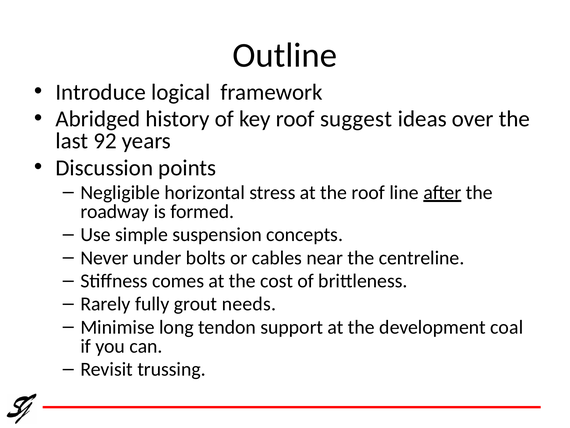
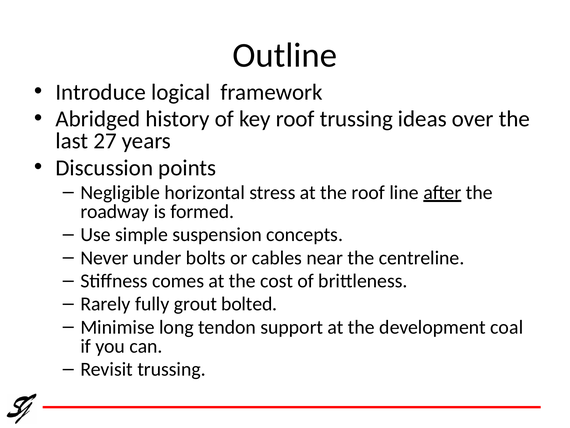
roof suggest: suggest -> trussing
92: 92 -> 27
needs: needs -> bolted
